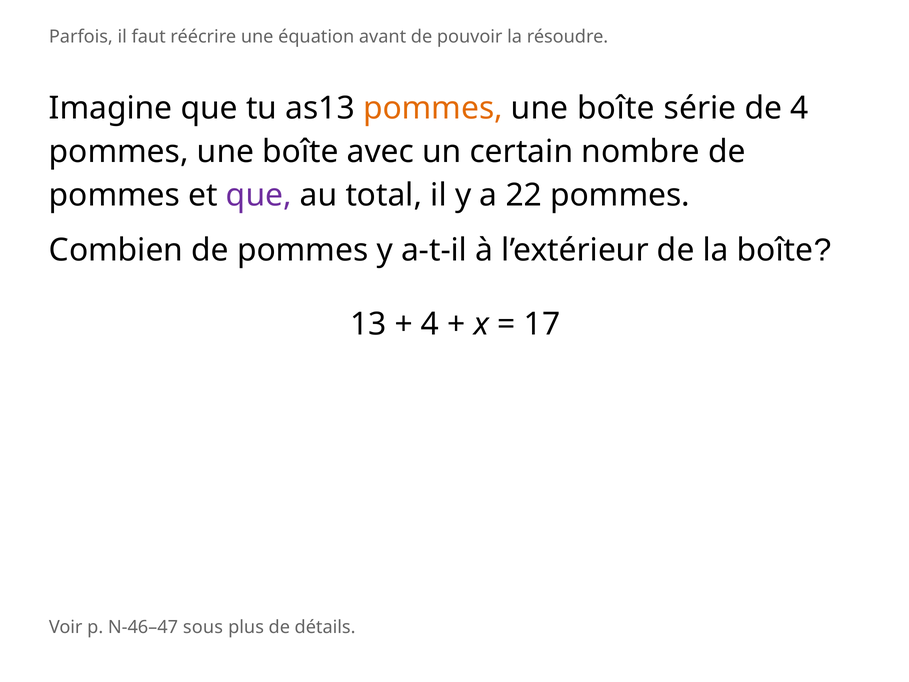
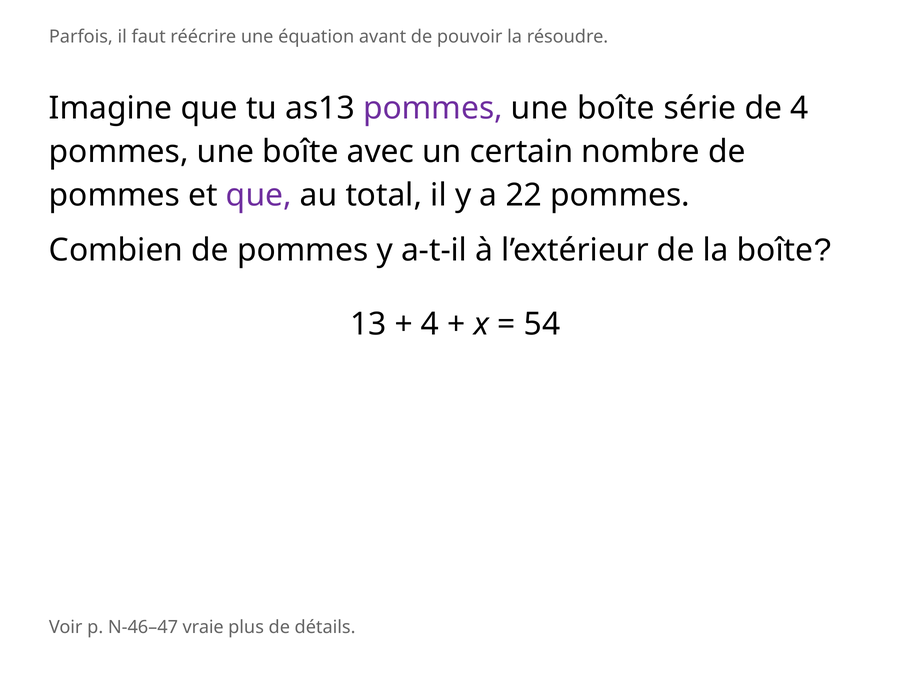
pommes at (433, 108) colour: orange -> purple
17: 17 -> 54
sous: sous -> vraie
